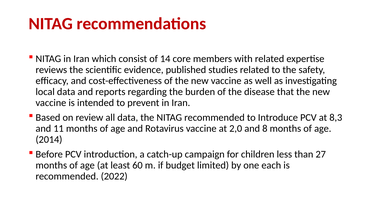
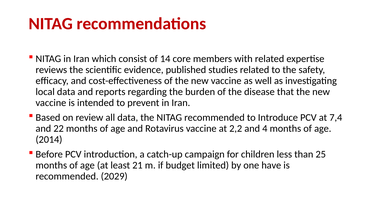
8,3: 8,3 -> 7,4
11: 11 -> 22
2,0: 2,0 -> 2,2
8: 8 -> 4
27: 27 -> 25
60: 60 -> 21
each: each -> have
2022: 2022 -> 2029
